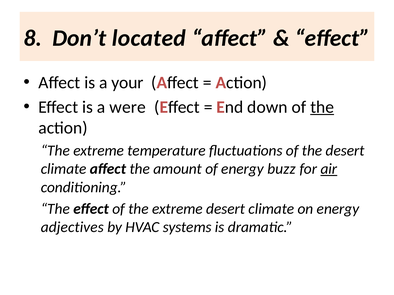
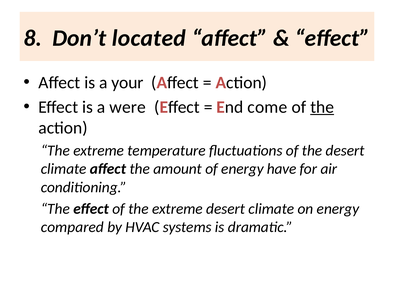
down: down -> come
buzz: buzz -> have
air underline: present -> none
adjectives: adjectives -> compared
